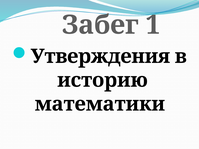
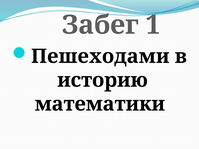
Утверждения: Утверждения -> Пешеходами
